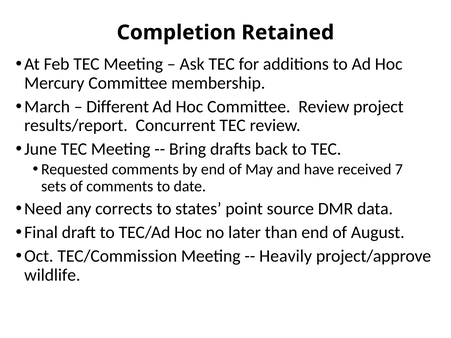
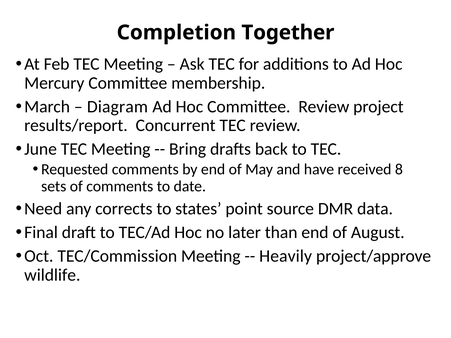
Retained: Retained -> Together
Different: Different -> Diagram
7: 7 -> 8
